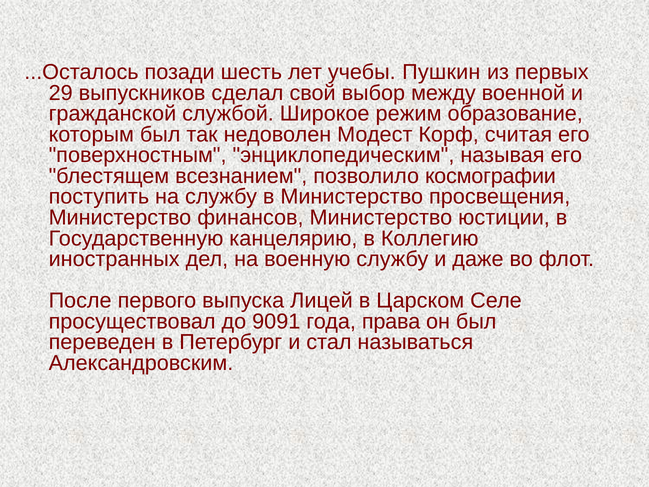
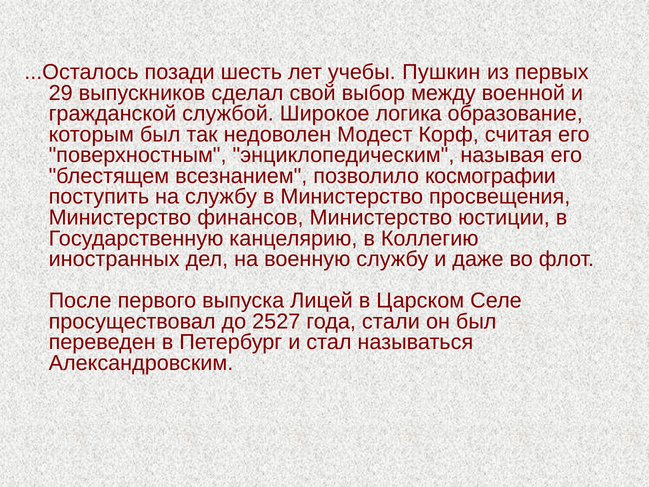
режим: режим -> логика
9091: 9091 -> 2527
права: права -> стали
